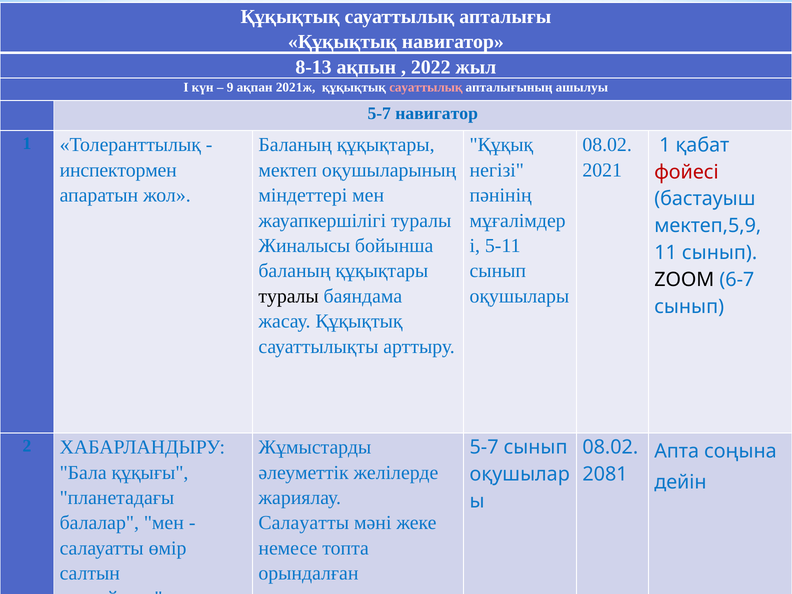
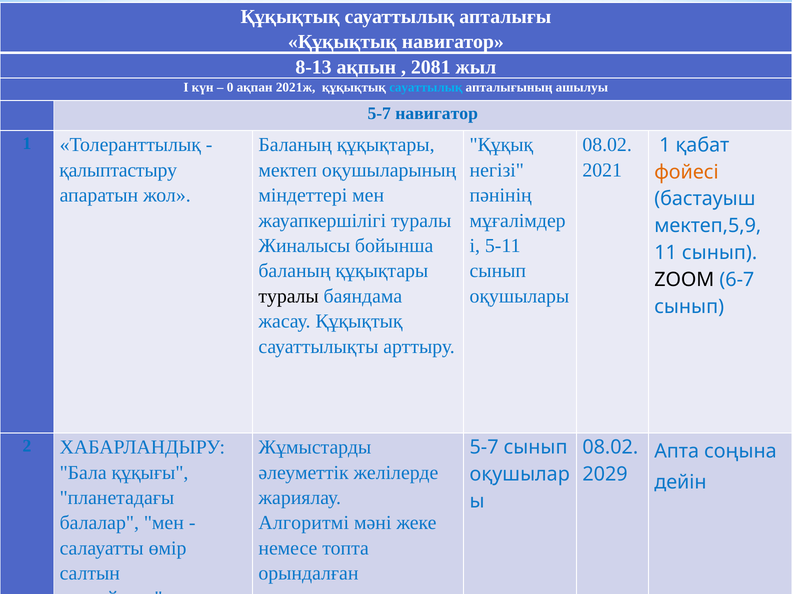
2022: 2022 -> 2081
9: 9 -> 0
сауаттылық at (426, 88) colour: pink -> light blue
инспектормен: инспектормен -> қалыптастыру
фойесі colour: red -> orange
2081: 2081 -> 2029
Салауатты at (304, 523): Салауатты -> Алгоритмі
